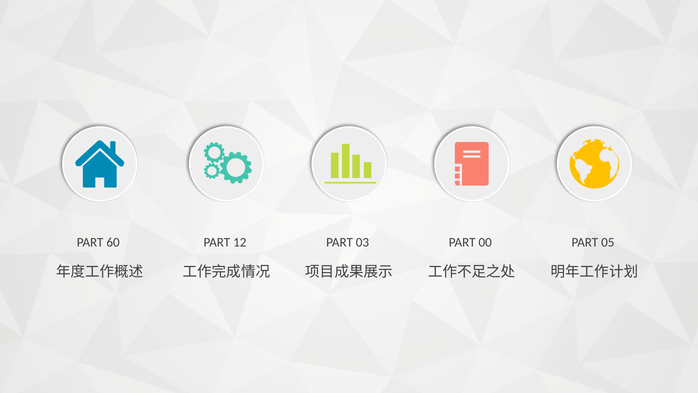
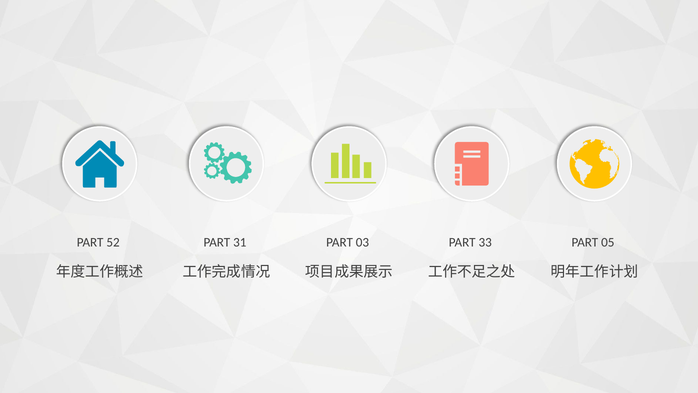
60: 60 -> 52
12: 12 -> 31
00: 00 -> 33
